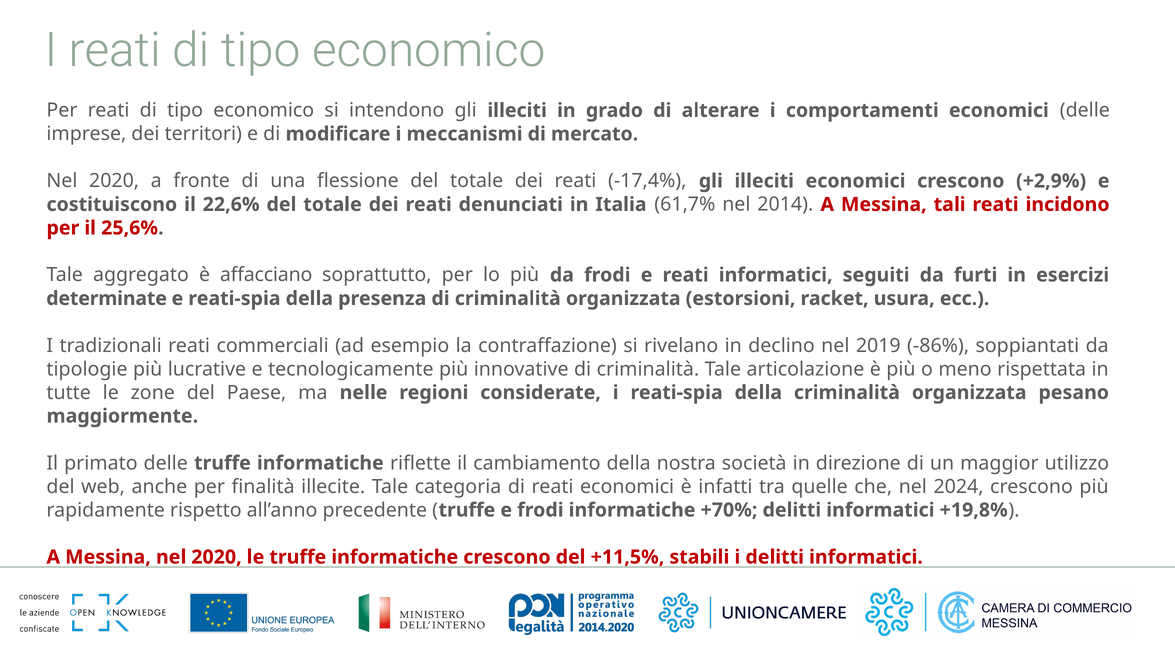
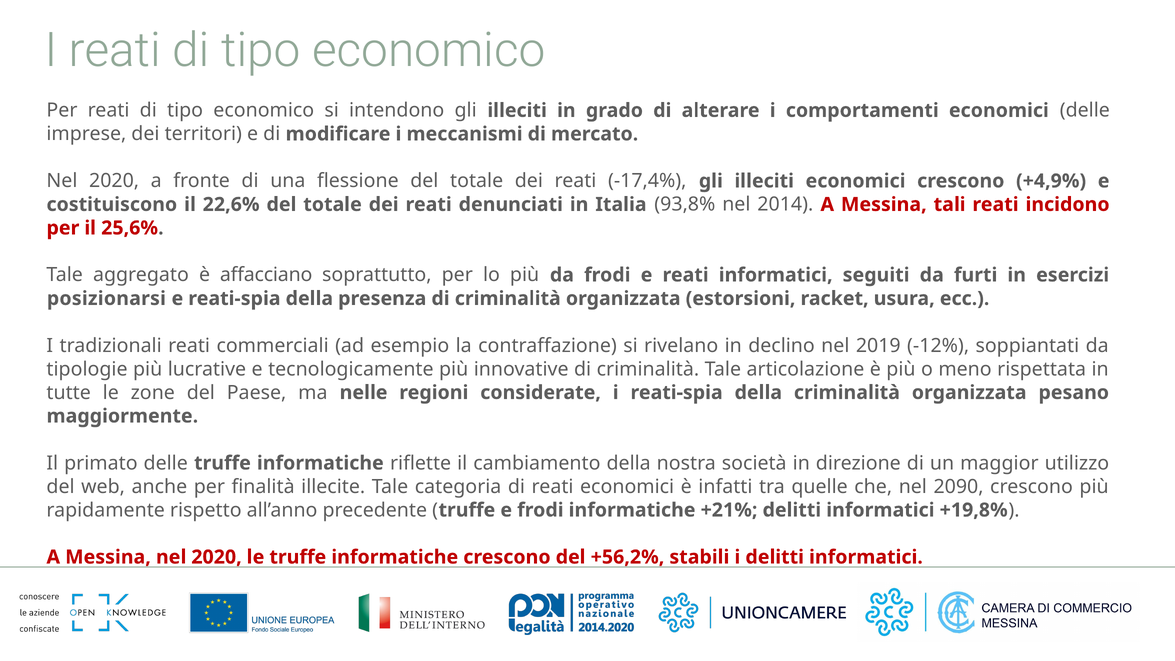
+2,9%: +2,9% -> +4,9%
61,7%: 61,7% -> 93,8%
determinate: determinate -> posizionarsi
-86%: -86% -> -12%
2024: 2024 -> 2090
+70%: +70% -> +21%
+11,5%: +11,5% -> +56,2%
